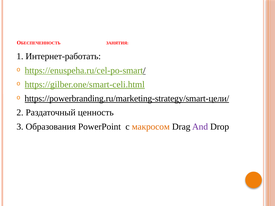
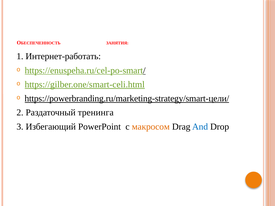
ценность: ценность -> тренинга
Образования: Образования -> Избегающий
And colour: purple -> blue
